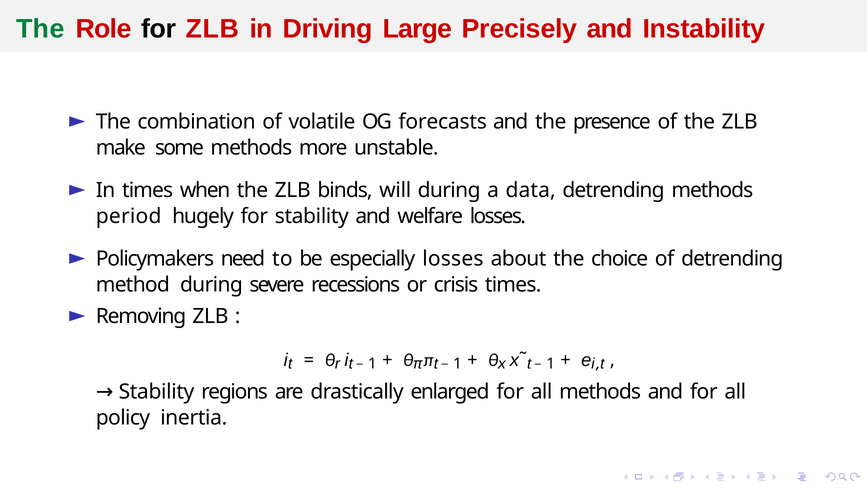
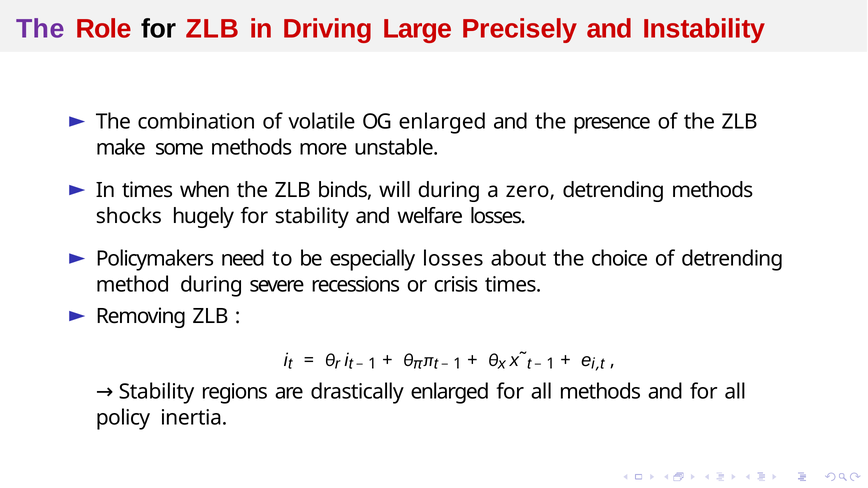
The at (40, 29) colour: green -> purple
OG forecasts: forecasts -> enlarged
data: data -> zero
period: period -> shocks
